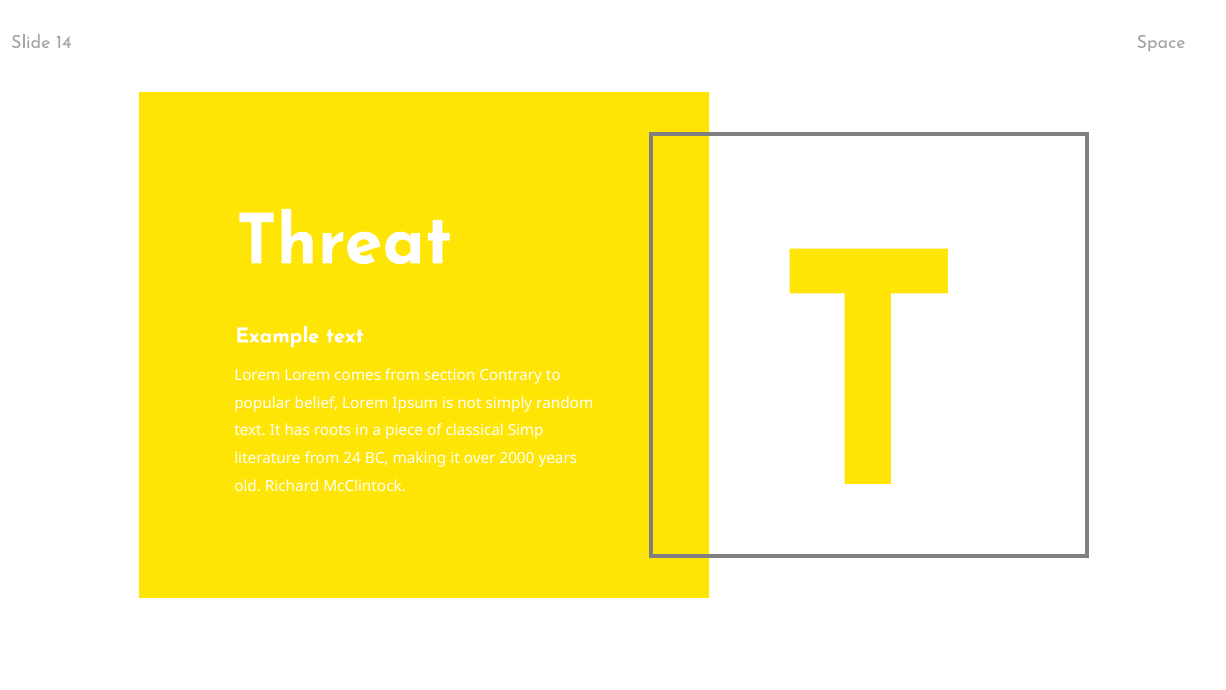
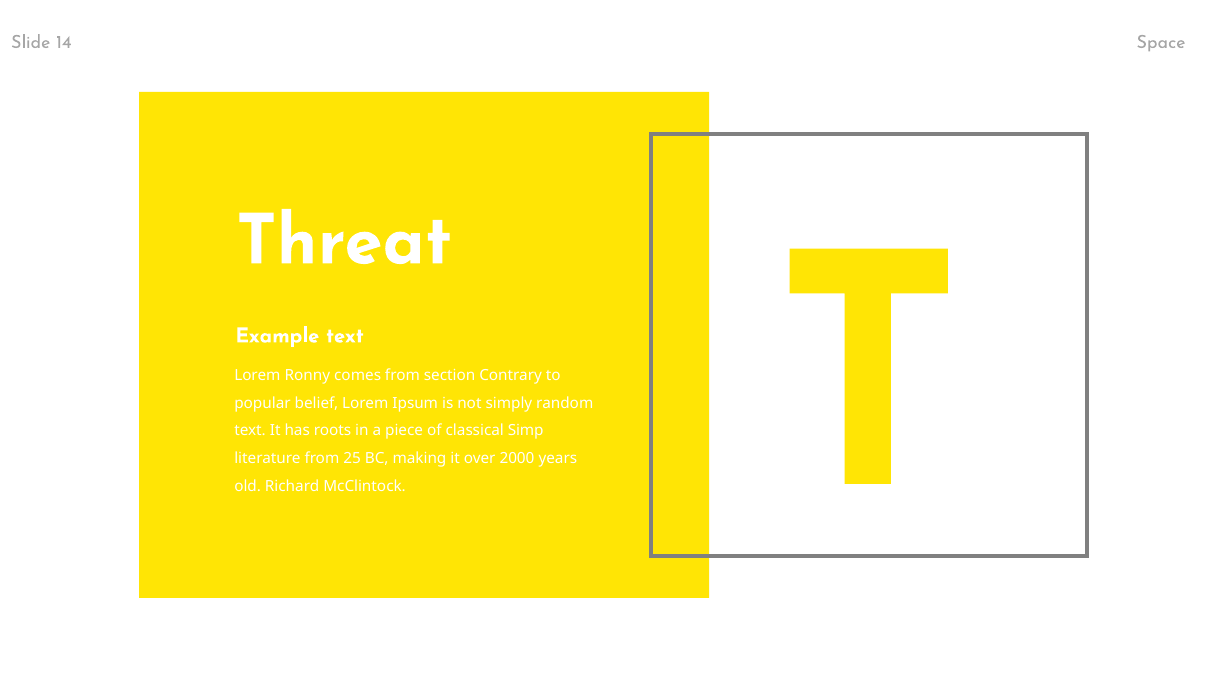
Lorem Lorem: Lorem -> Ronny
24: 24 -> 25
